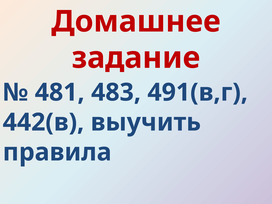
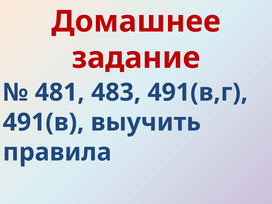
442(в: 442(в -> 491(в
